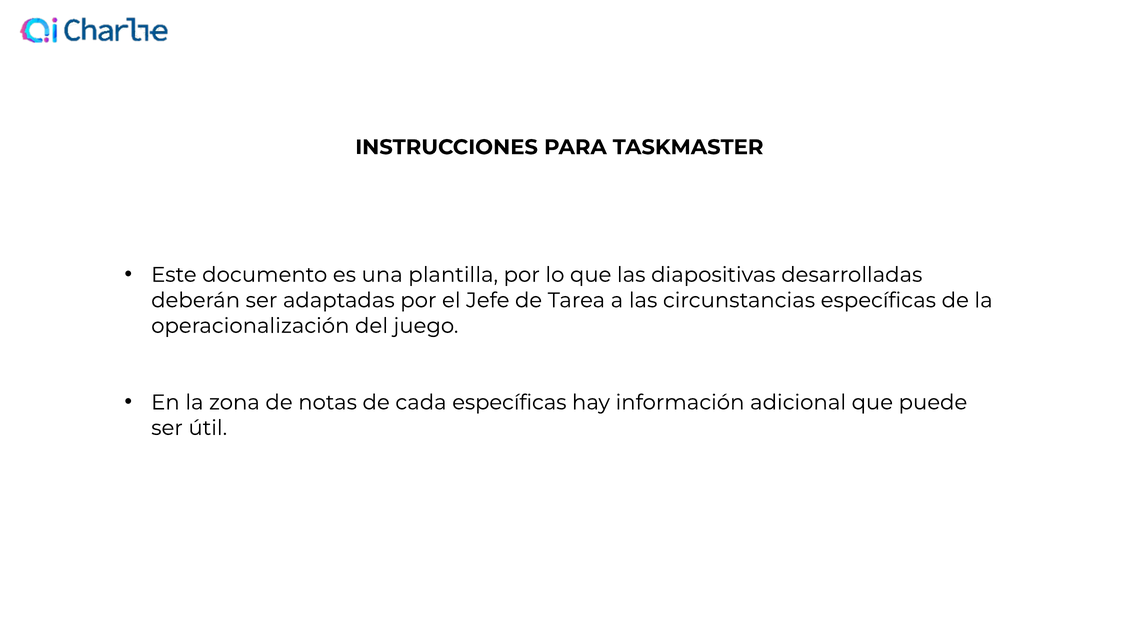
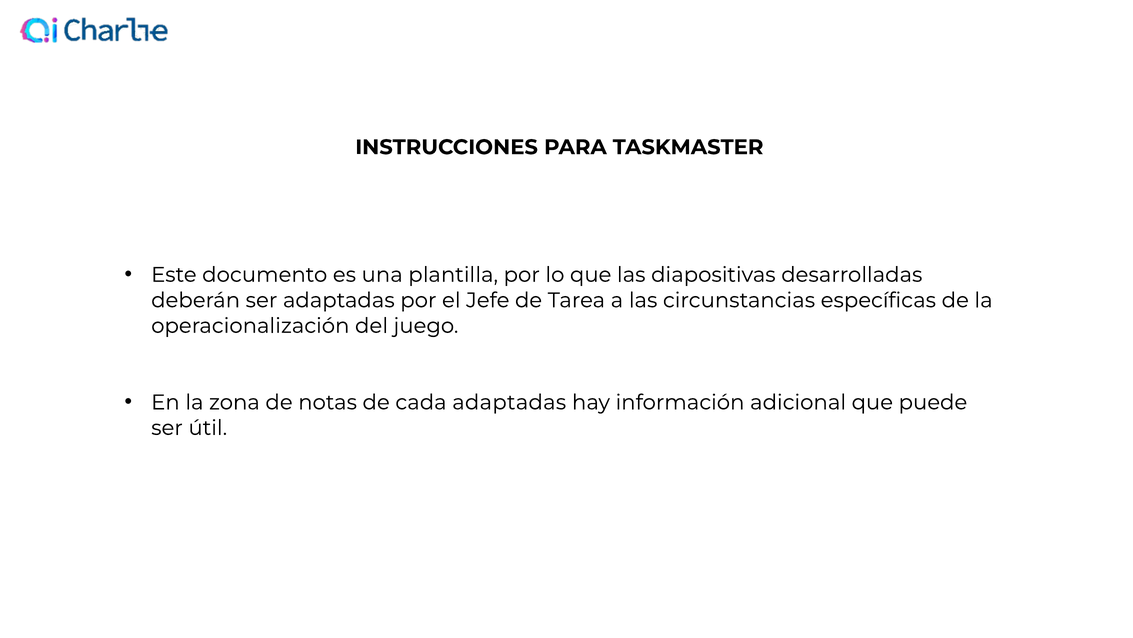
cada específicas: específicas -> adaptadas
